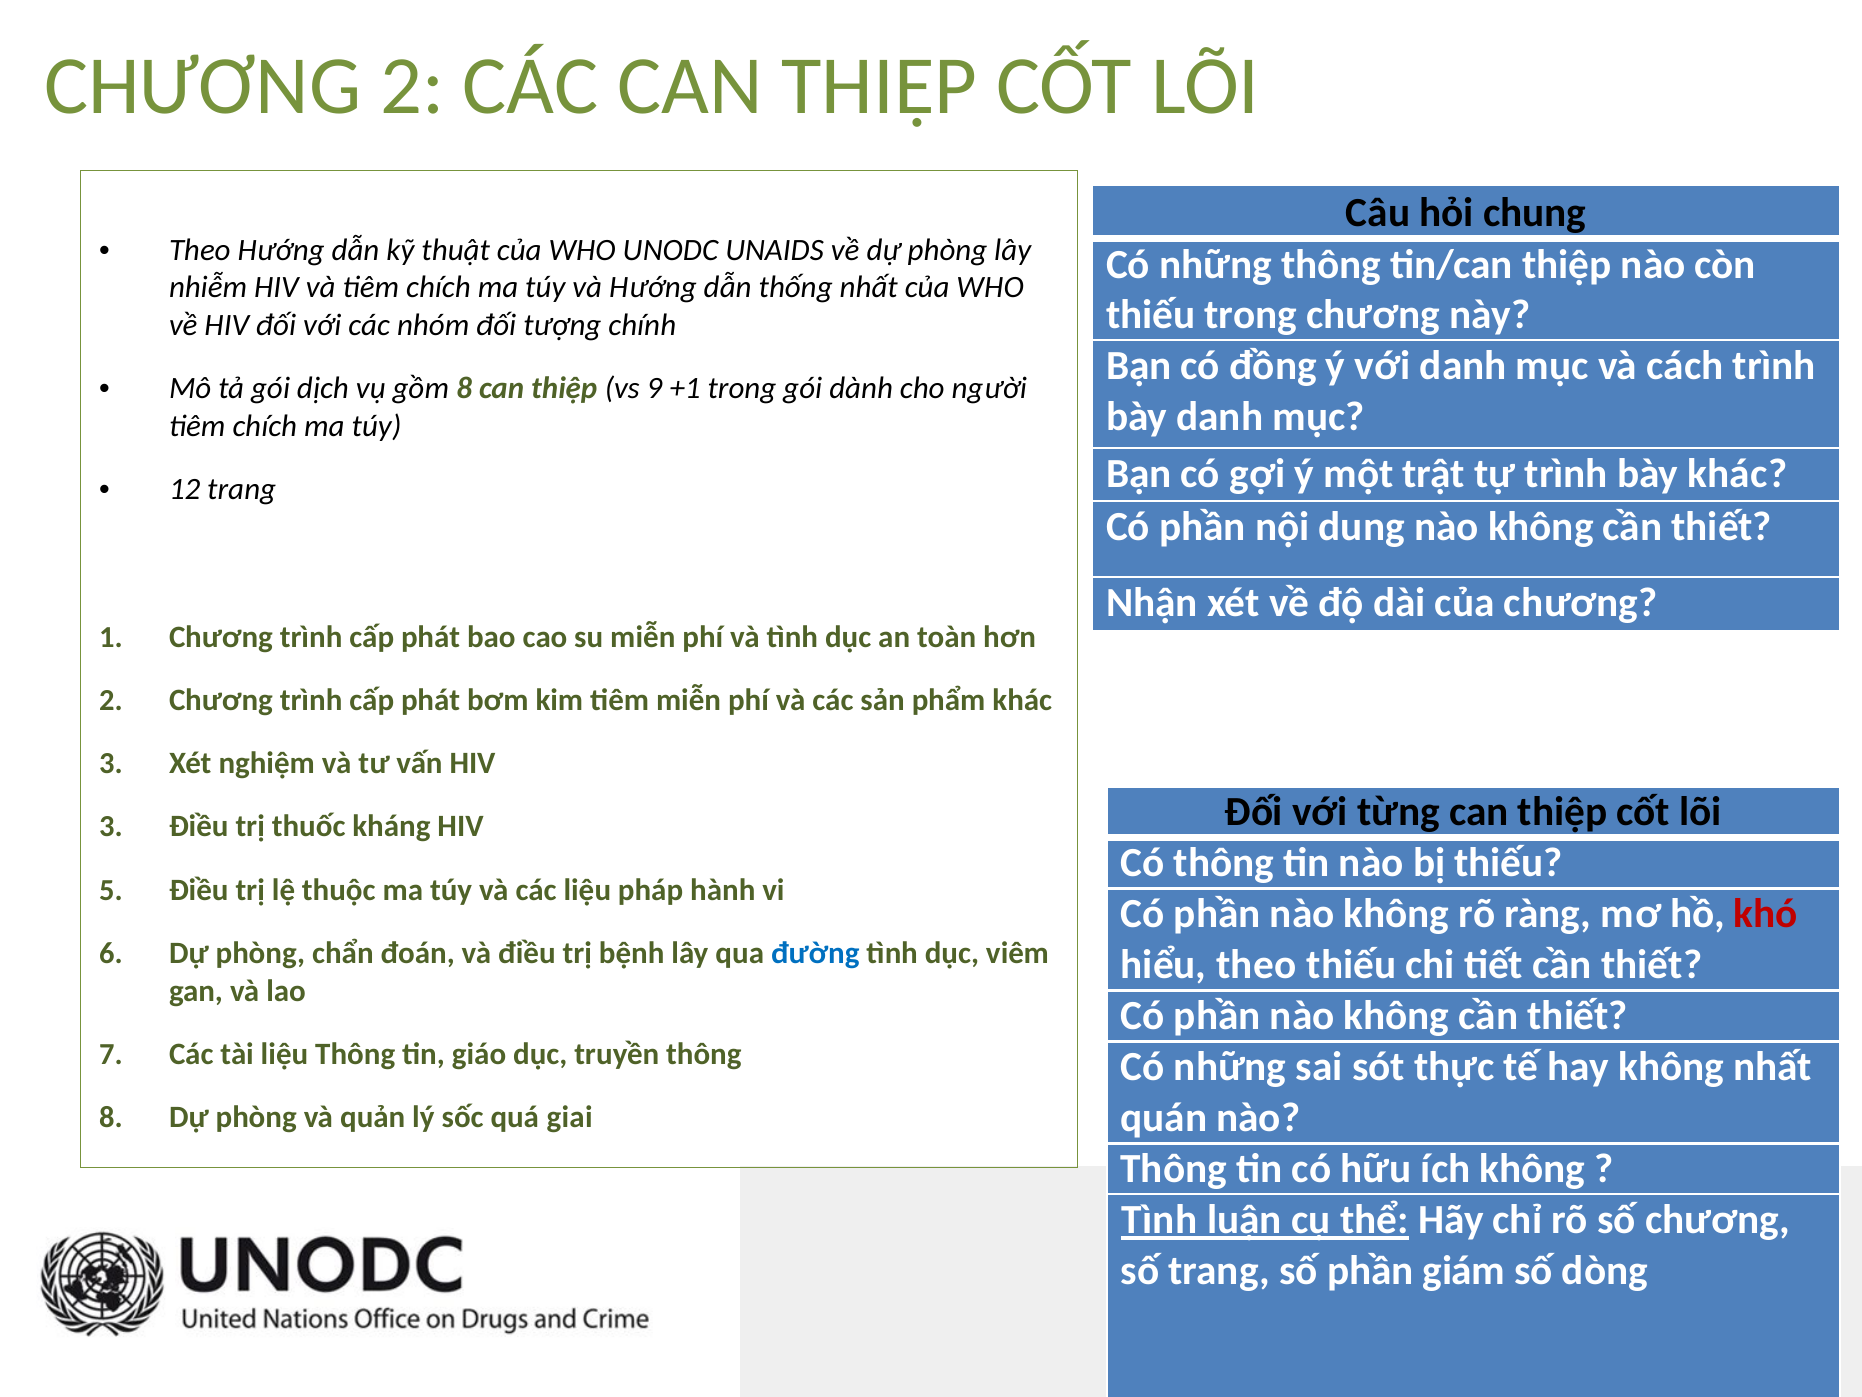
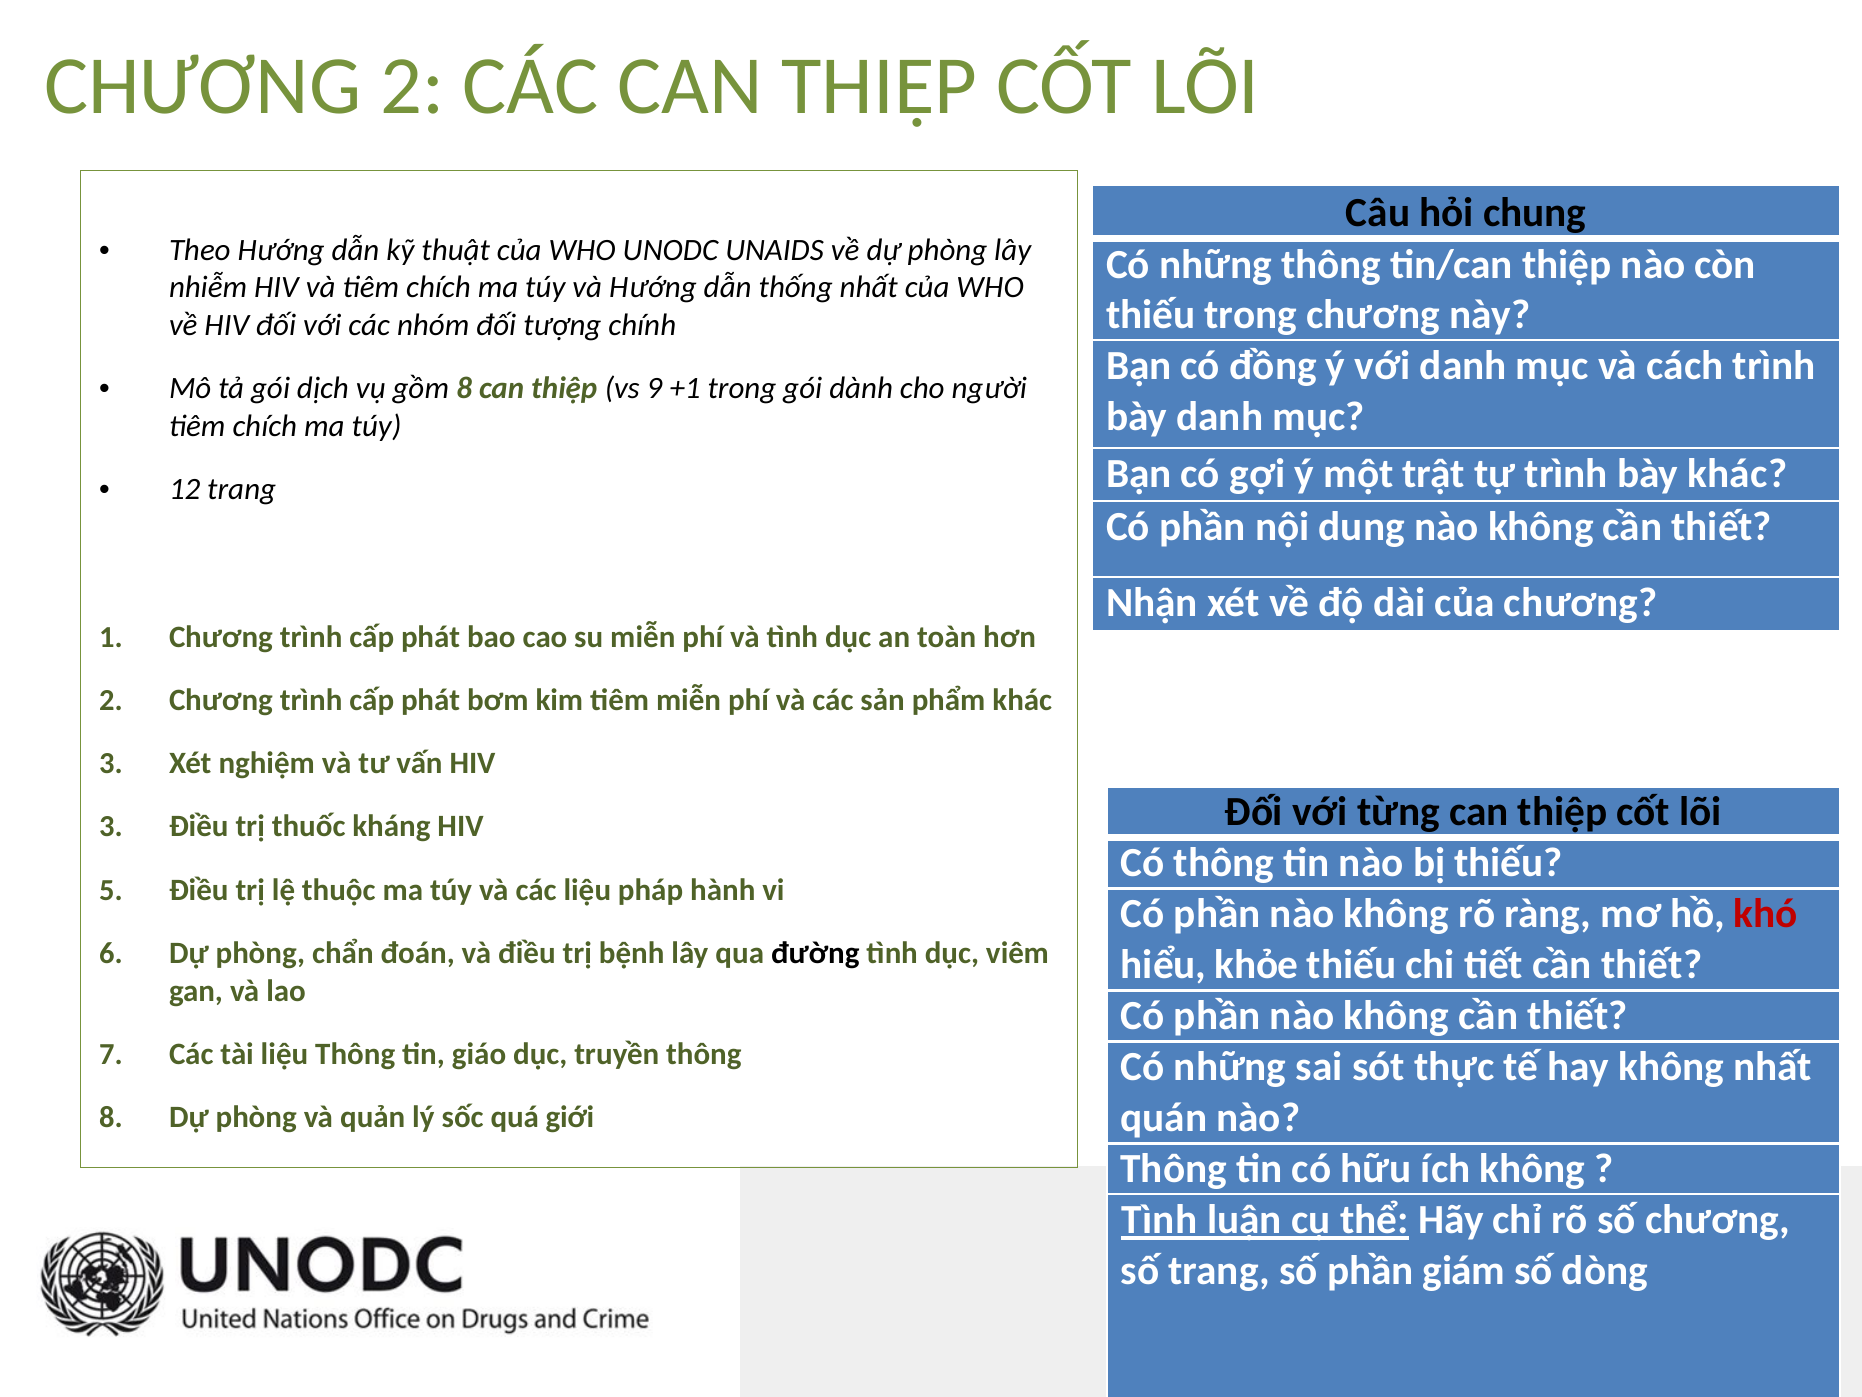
đường colour: blue -> black
hiểu theo: theo -> khỏe
giai: giai -> giới
